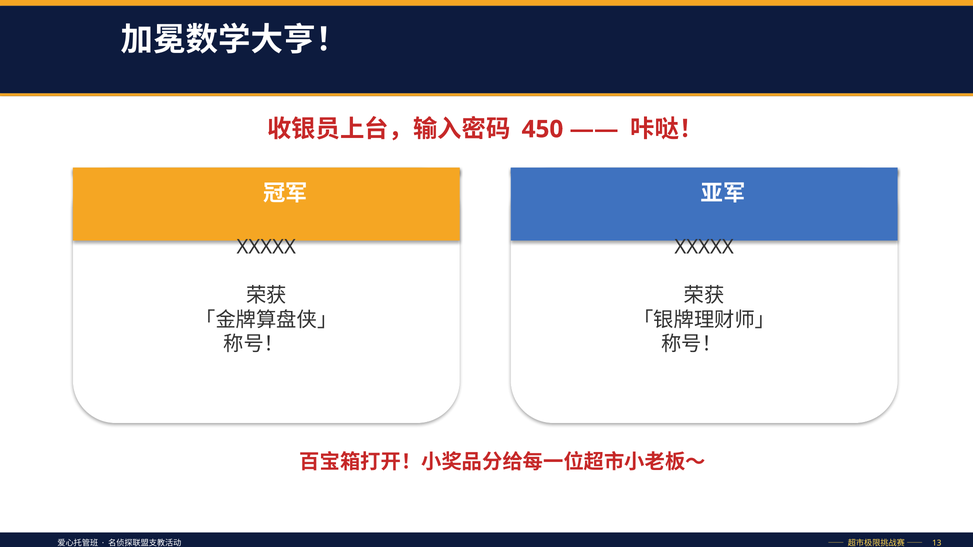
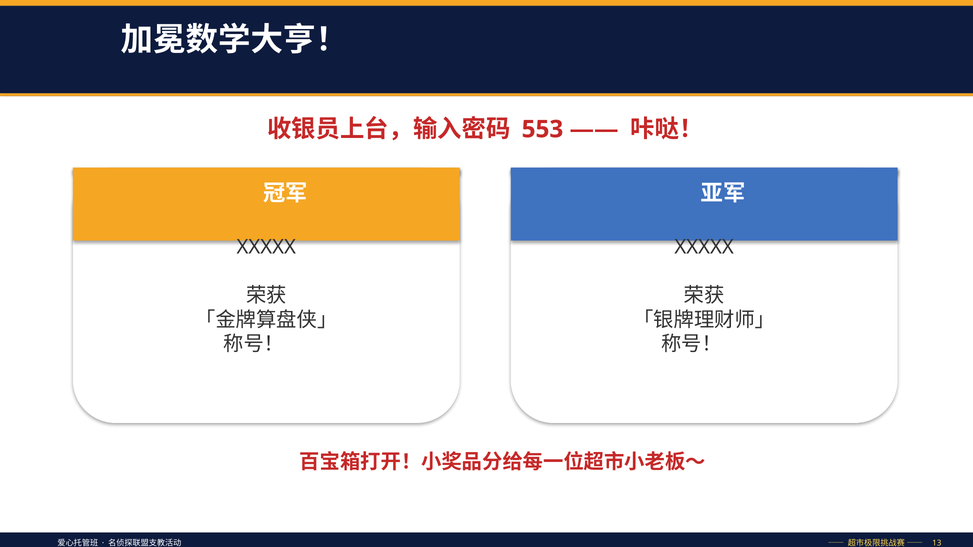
450: 450 -> 553
